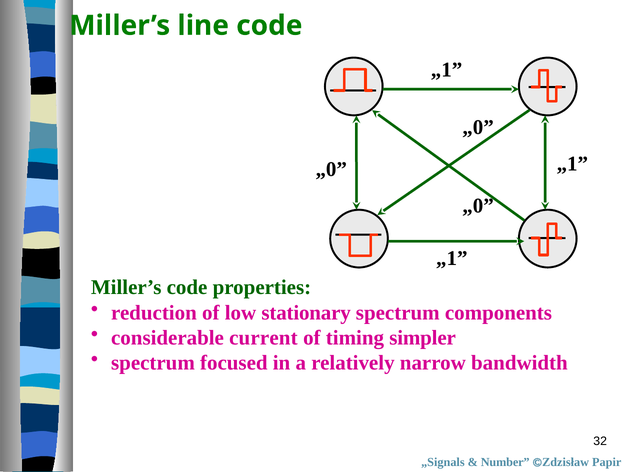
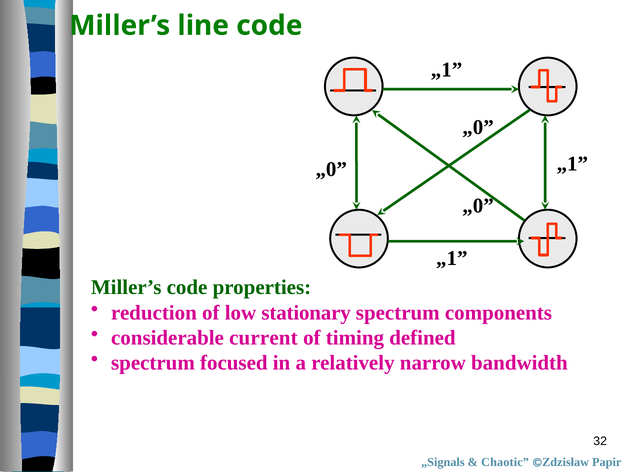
simpler: simpler -> defined
Number: Number -> Chaotic
